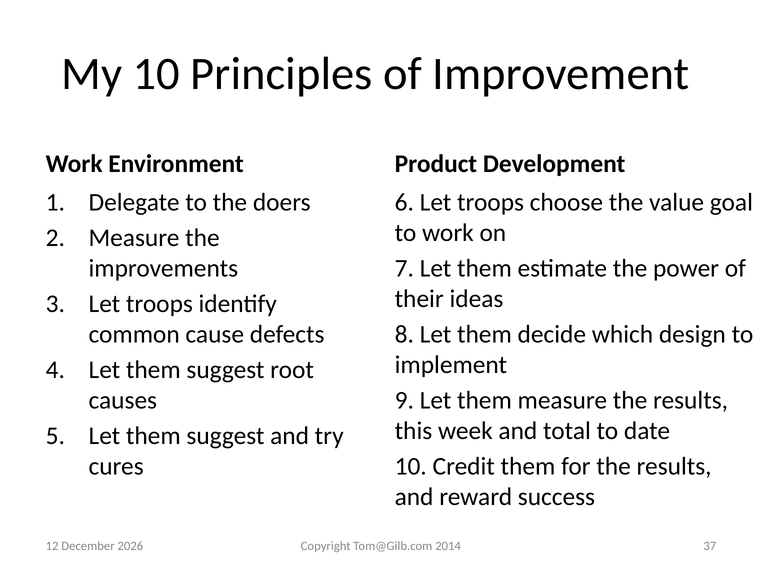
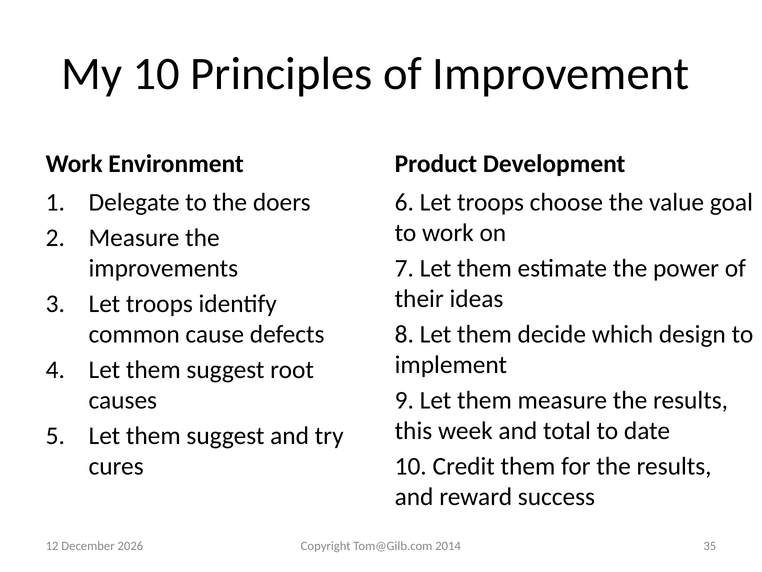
37: 37 -> 35
